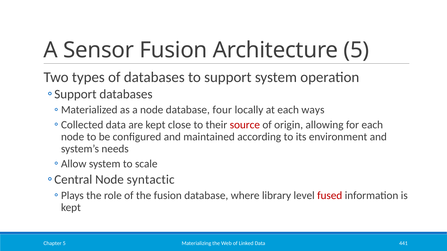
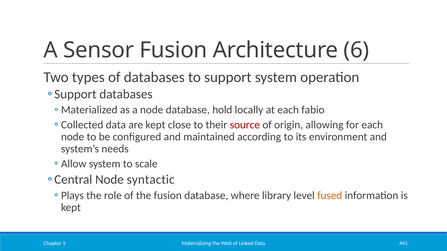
Architecture 5: 5 -> 6
four: four -> hold
ways: ways -> fabio
fused colour: red -> orange
